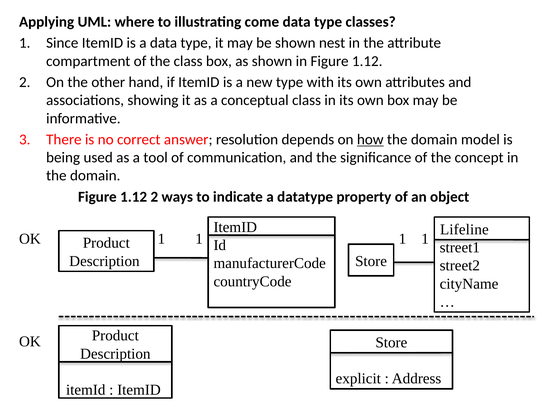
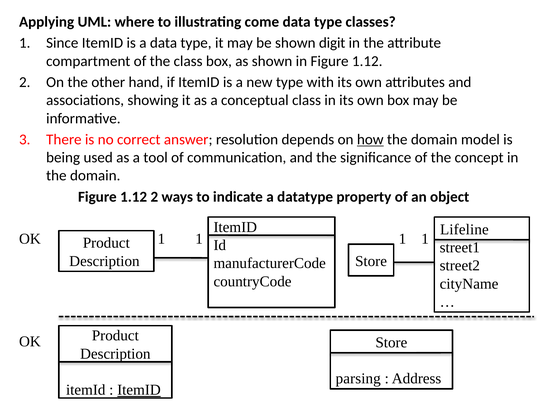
nest: nest -> digit
explicit: explicit -> parsing
ItemID at (139, 390) underline: none -> present
